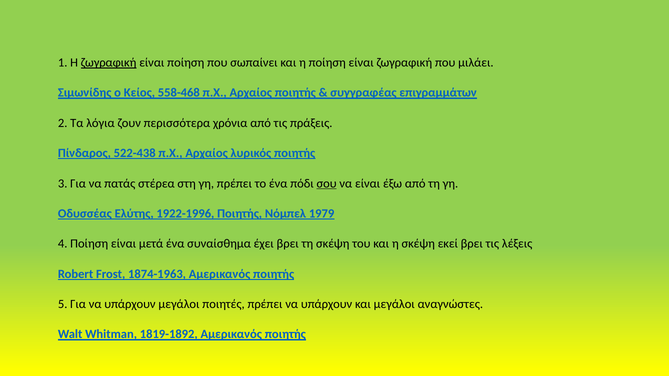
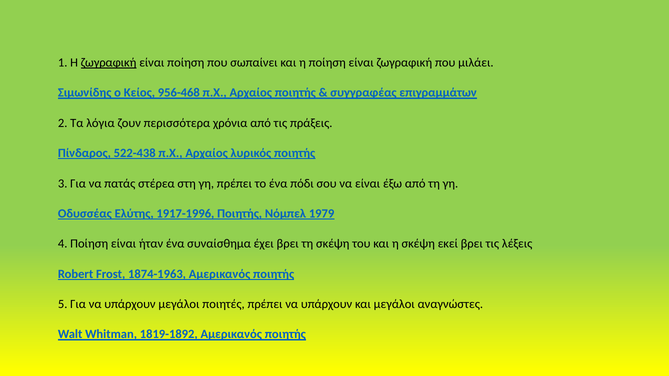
558-468: 558-468 -> 956-468
σου underline: present -> none
1922-1996: 1922-1996 -> 1917-1996
μετά: μετά -> ήταν
